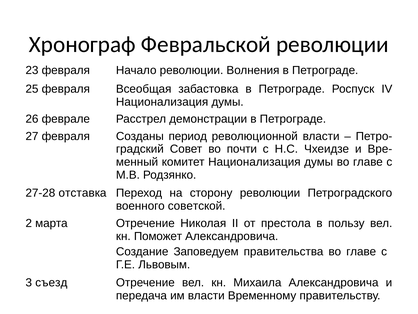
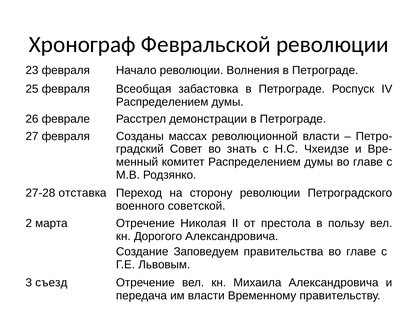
Национализация at (162, 102): Национализация -> Распределением
период: период -> массах
почти: почти -> знать
комитет Национализация: Национализация -> Распределением
Поможет: Поможет -> Дорогого
